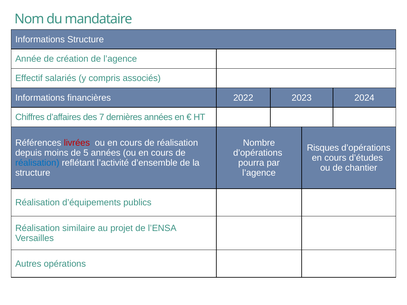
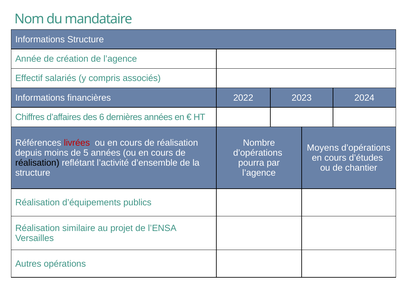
7: 7 -> 6
Risques: Risques -> Moyens
réalisation at (37, 163) colour: blue -> black
